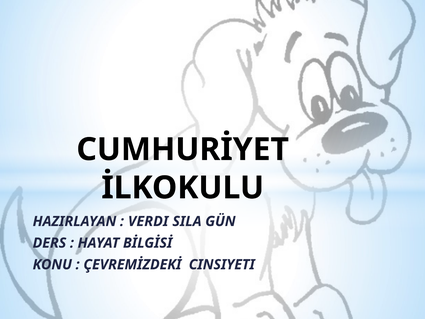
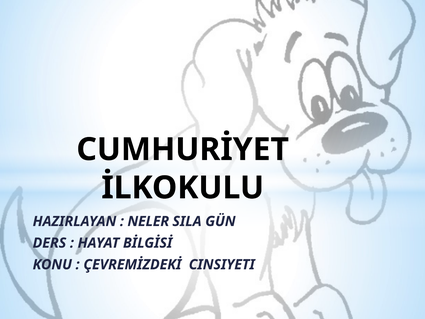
VERDI: VERDI -> NELER
